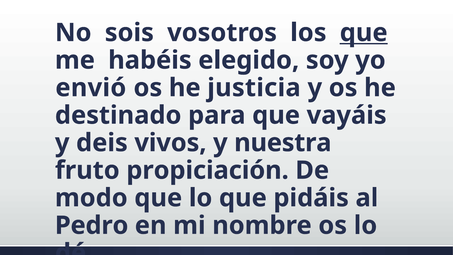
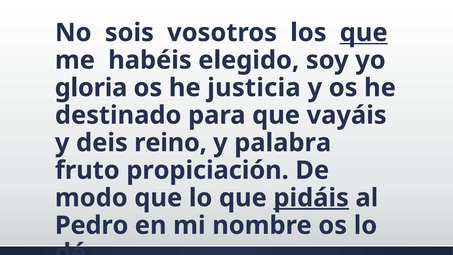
envió: envió -> gloria
vivos: vivos -> reino
nuestra: nuestra -> palabra
pidáis underline: none -> present
